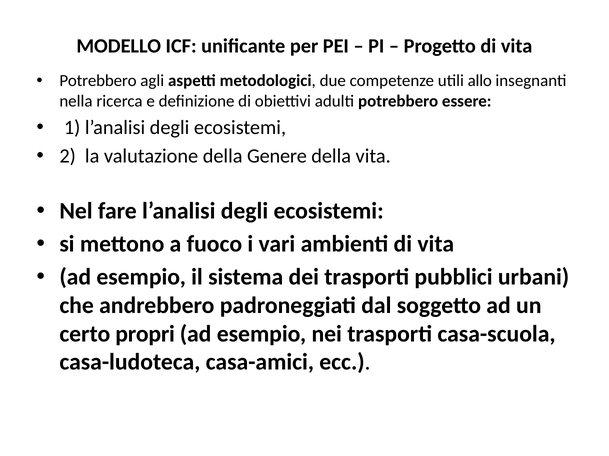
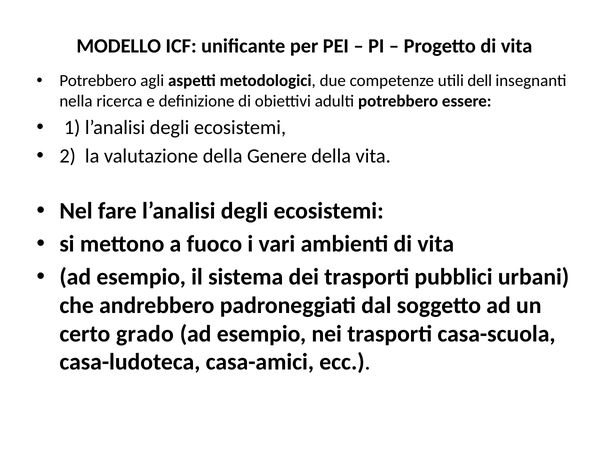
allo: allo -> dell
propri: propri -> grado
